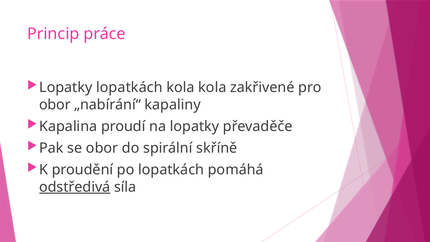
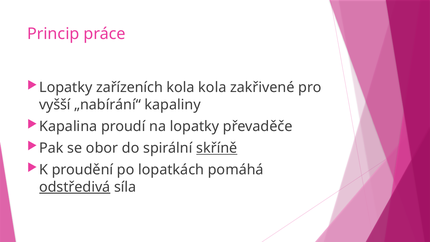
Lopatky lopatkách: lopatkách -> zařízeních
obor at (55, 105): obor -> vyšší
skříně underline: none -> present
